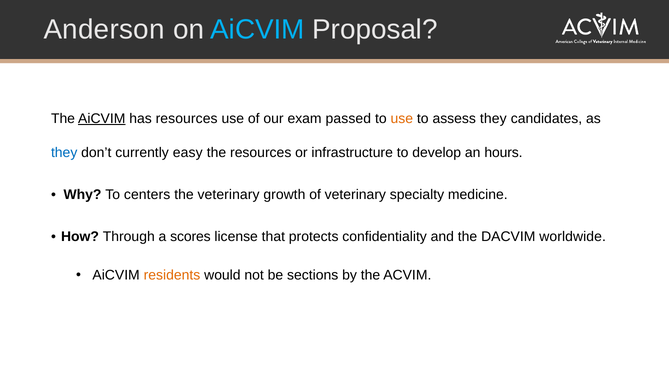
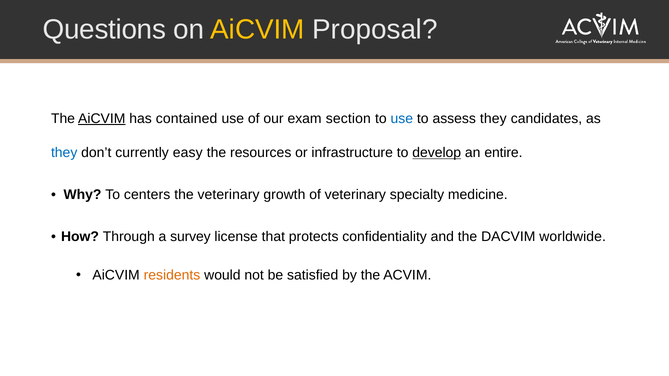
Anderson: Anderson -> Questions
AiCVIM at (257, 30) colour: light blue -> yellow
has resources: resources -> contained
passed: passed -> section
use at (402, 119) colour: orange -> blue
develop underline: none -> present
hours: hours -> entire
scores: scores -> survey
sections: sections -> satisfied
